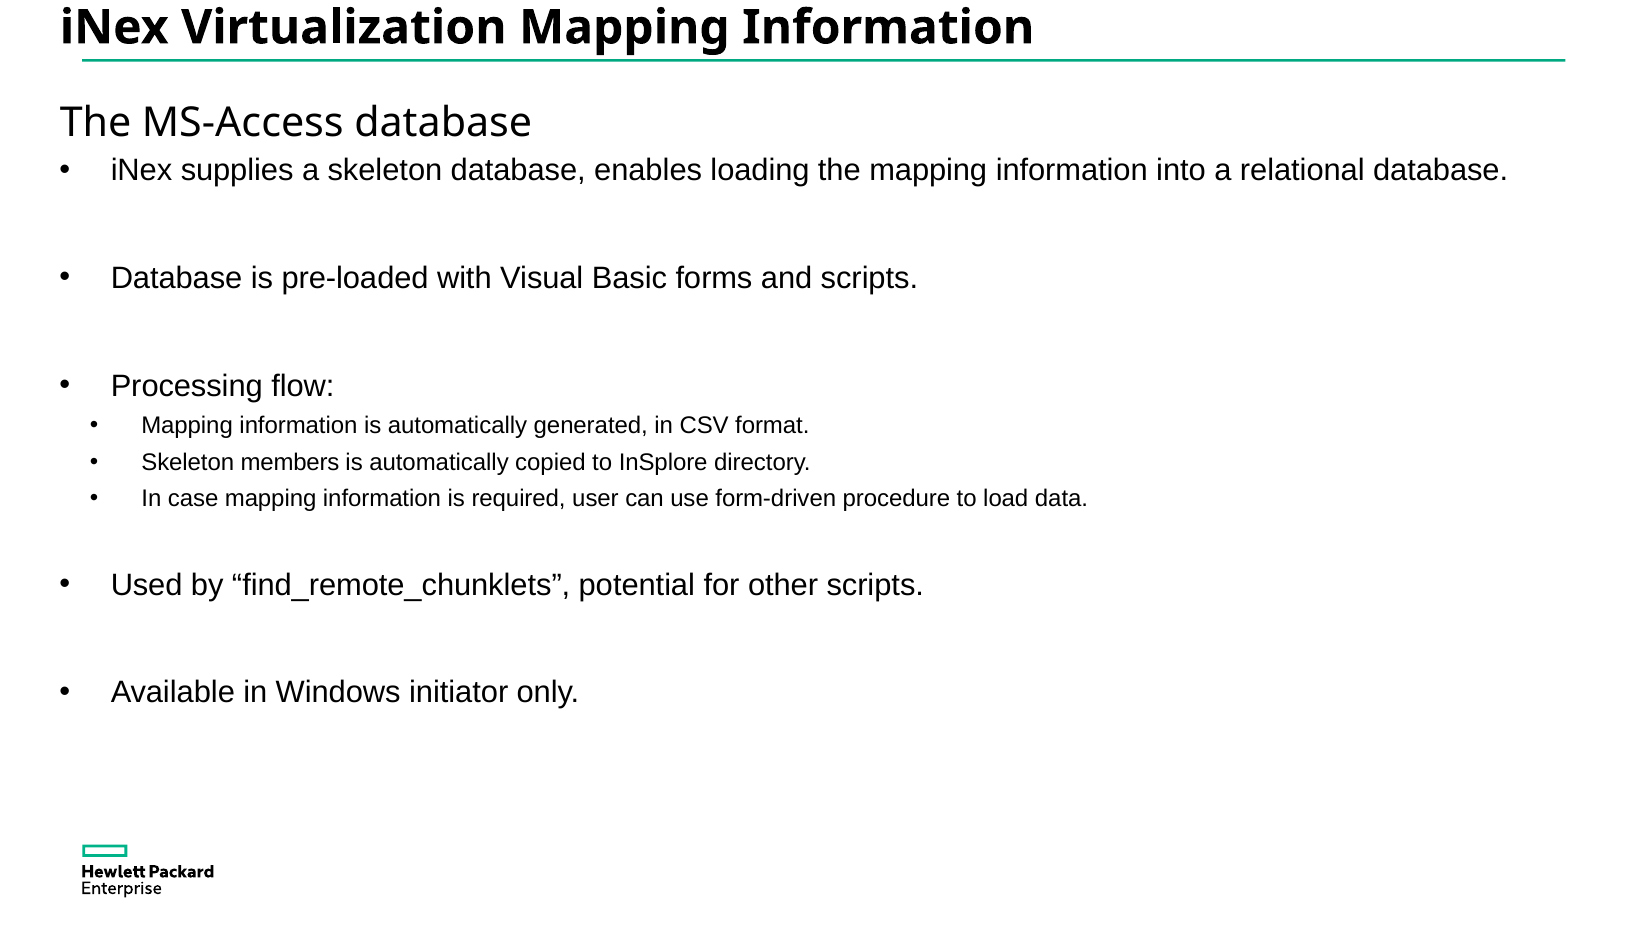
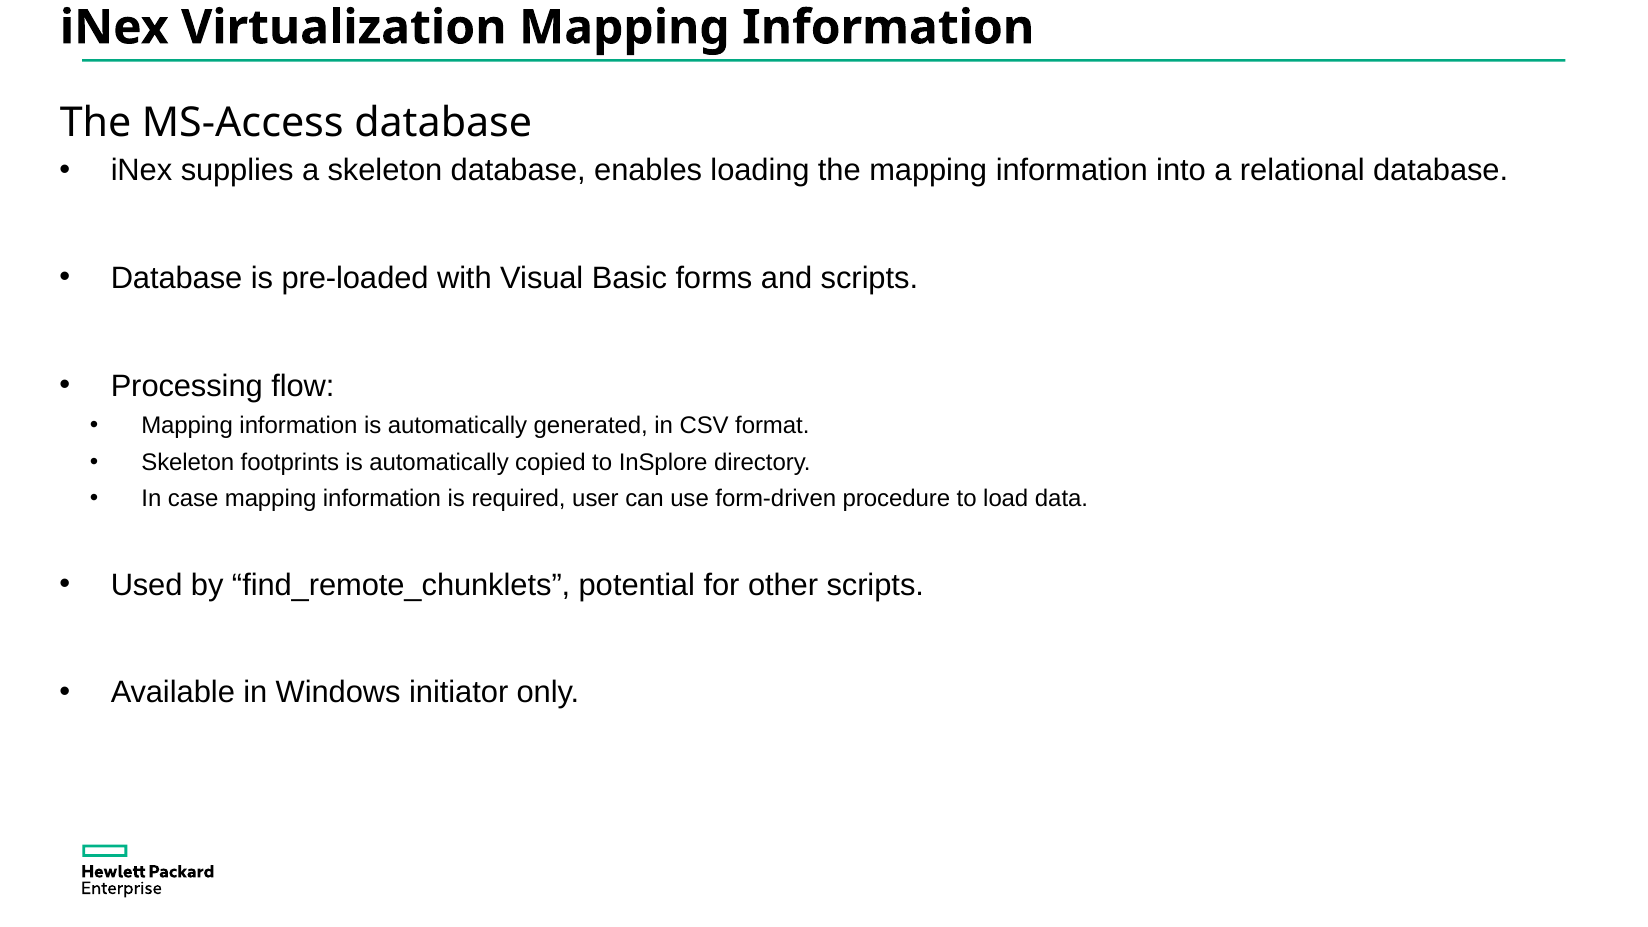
members: members -> footprints
